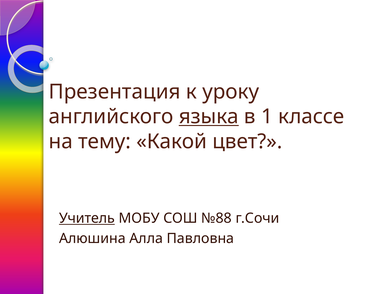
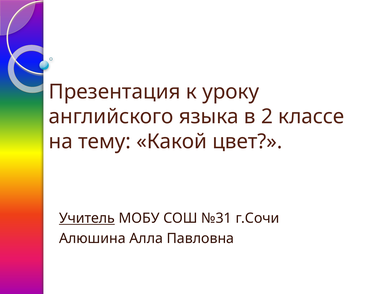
языка underline: present -> none
1: 1 -> 2
№88: №88 -> №31
